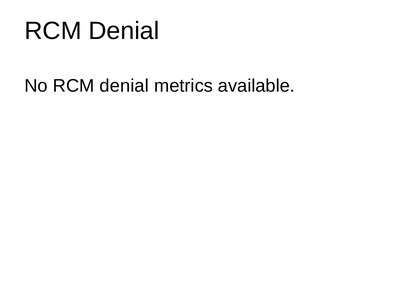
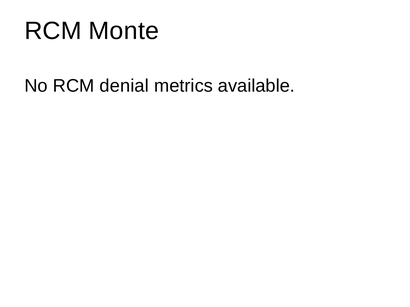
Denial at (124, 31): Denial -> Monte
